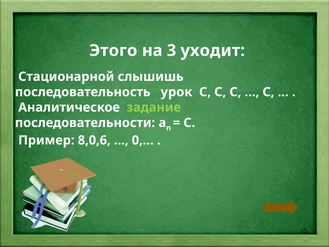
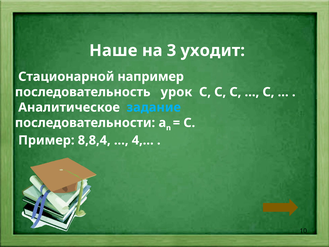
Этого: Этого -> Наше
слышишь: слышишь -> например
задание colour: light green -> light blue
8,0,6: 8,0,6 -> 8,8,4
0,…: 0,… -> 4,…
